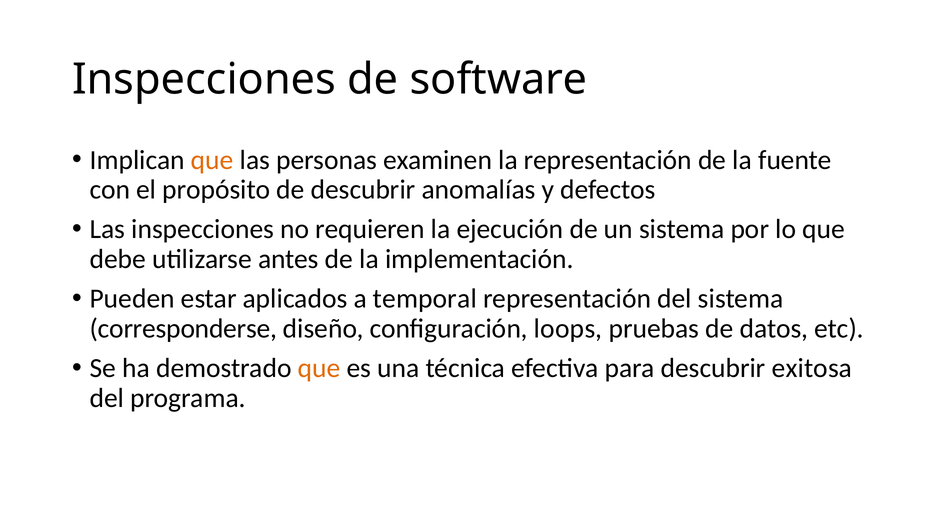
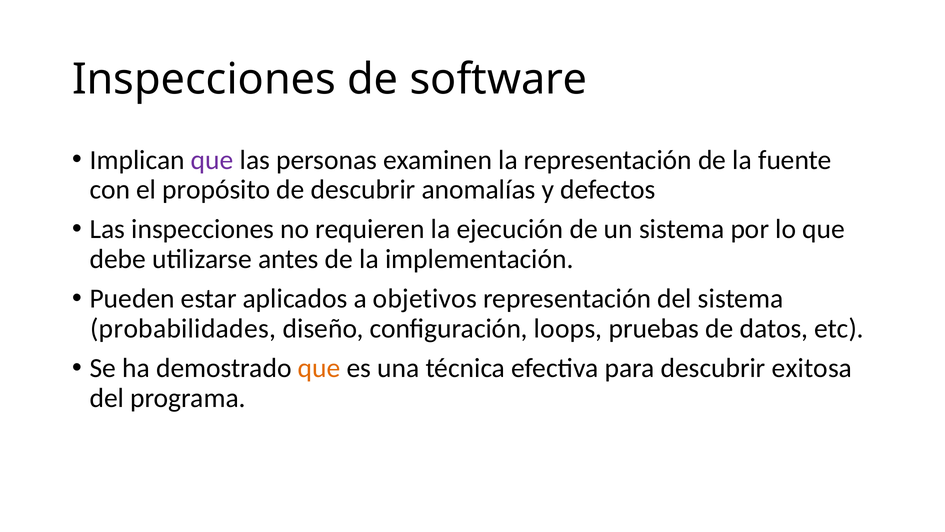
que at (212, 160) colour: orange -> purple
temporal: temporal -> objetivos
corresponderse: corresponderse -> probabilidades
